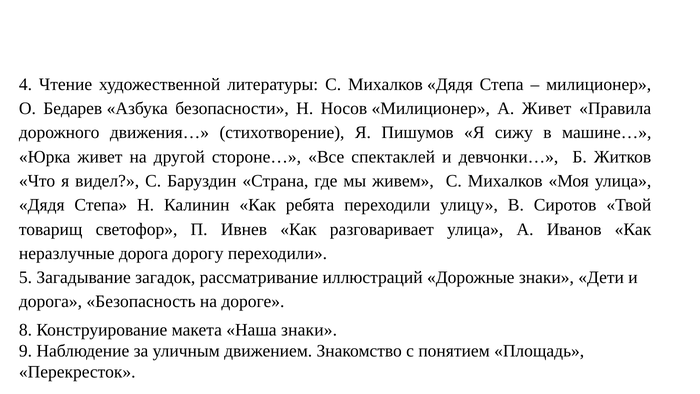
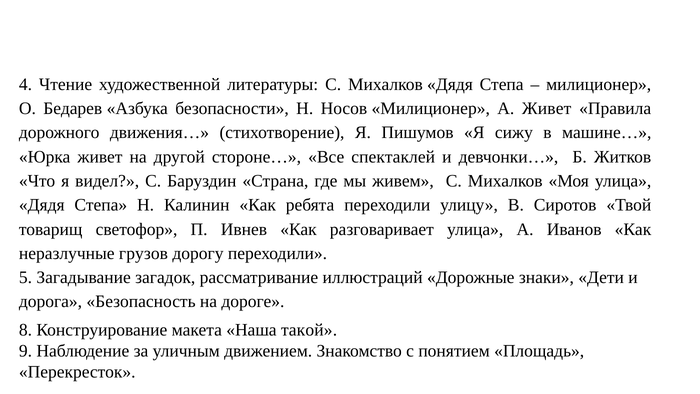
неразлучные дорога: дорога -> грузов
Наша знаки: знаки -> такой
